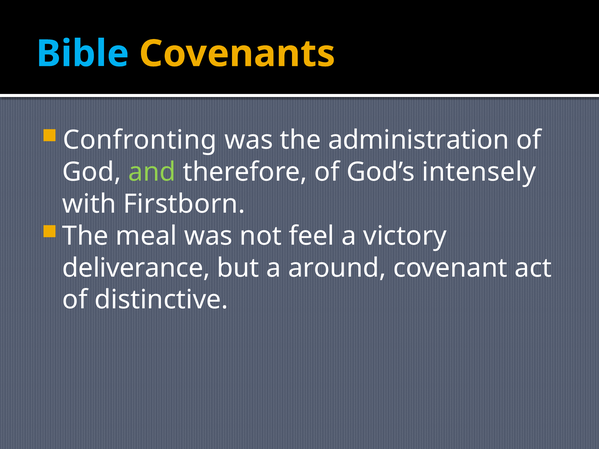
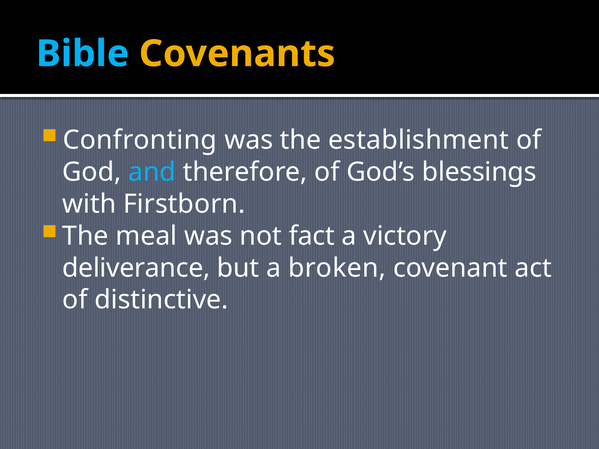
administration: administration -> establishment
and colour: light green -> light blue
intensely: intensely -> blessings
feel: feel -> fact
around: around -> broken
